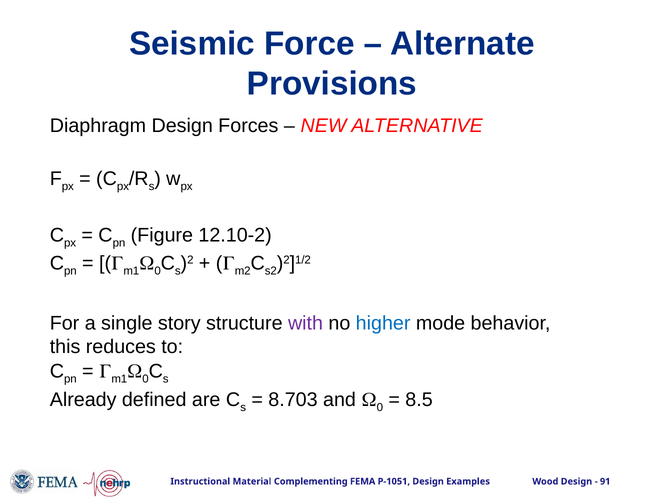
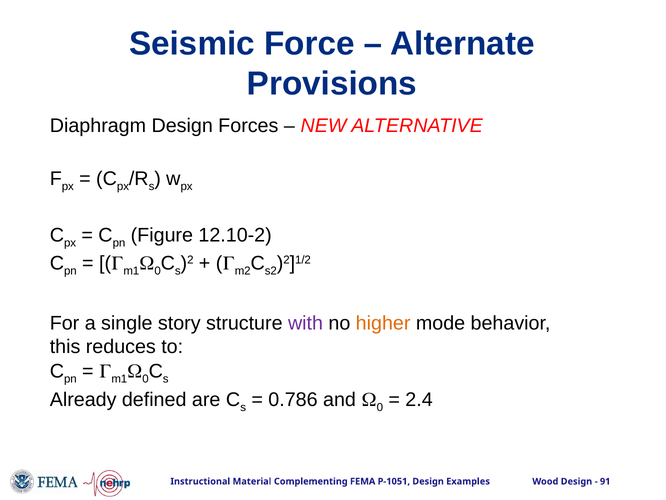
higher colour: blue -> orange
8.703: 8.703 -> 0.786
8.5: 8.5 -> 2.4
